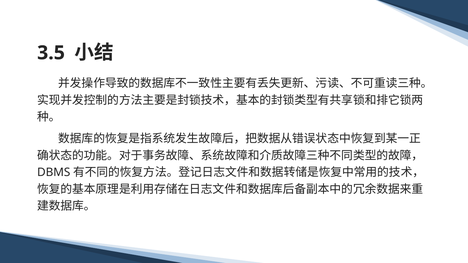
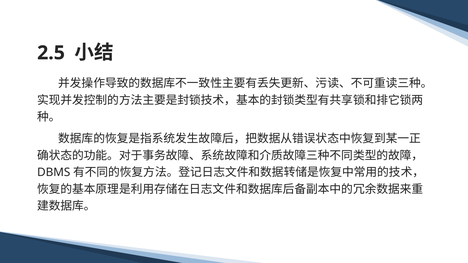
3.5: 3.5 -> 2.5
